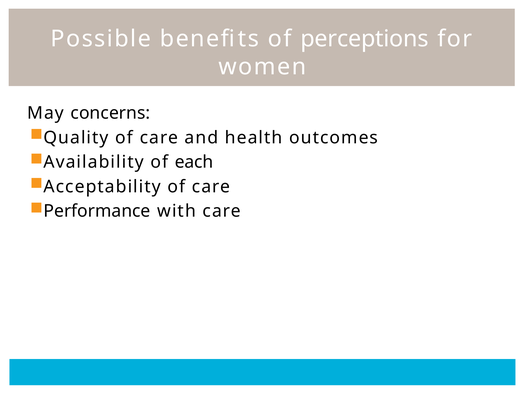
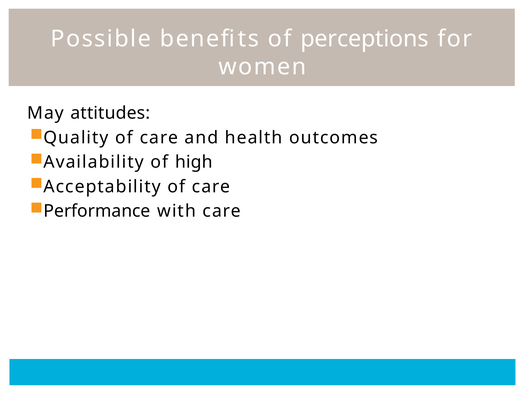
concerns: concerns -> attitudes
each: each -> high
